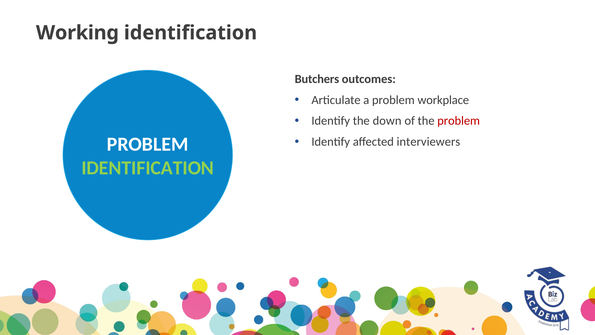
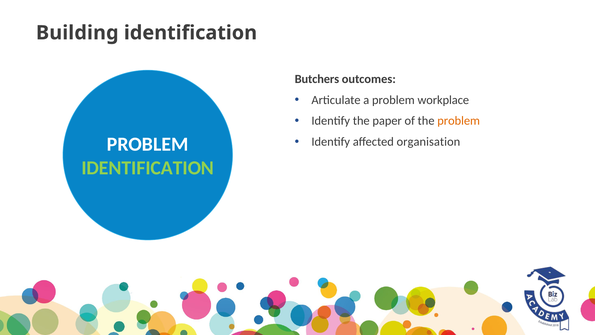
Working: Working -> Building
down: down -> paper
problem at (459, 121) colour: red -> orange
interviewers: interviewers -> organisation
